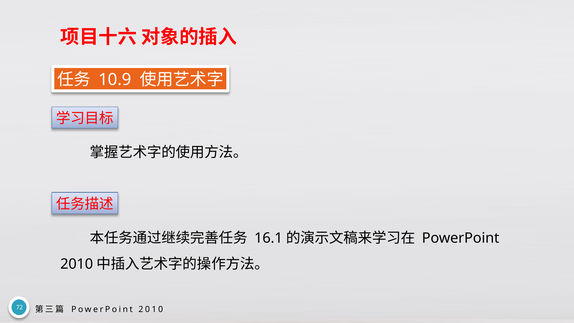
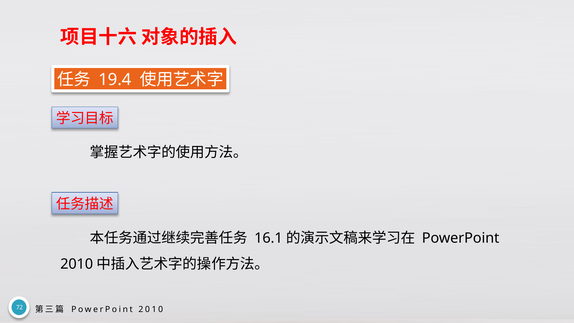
10.9: 10.9 -> 19.4
